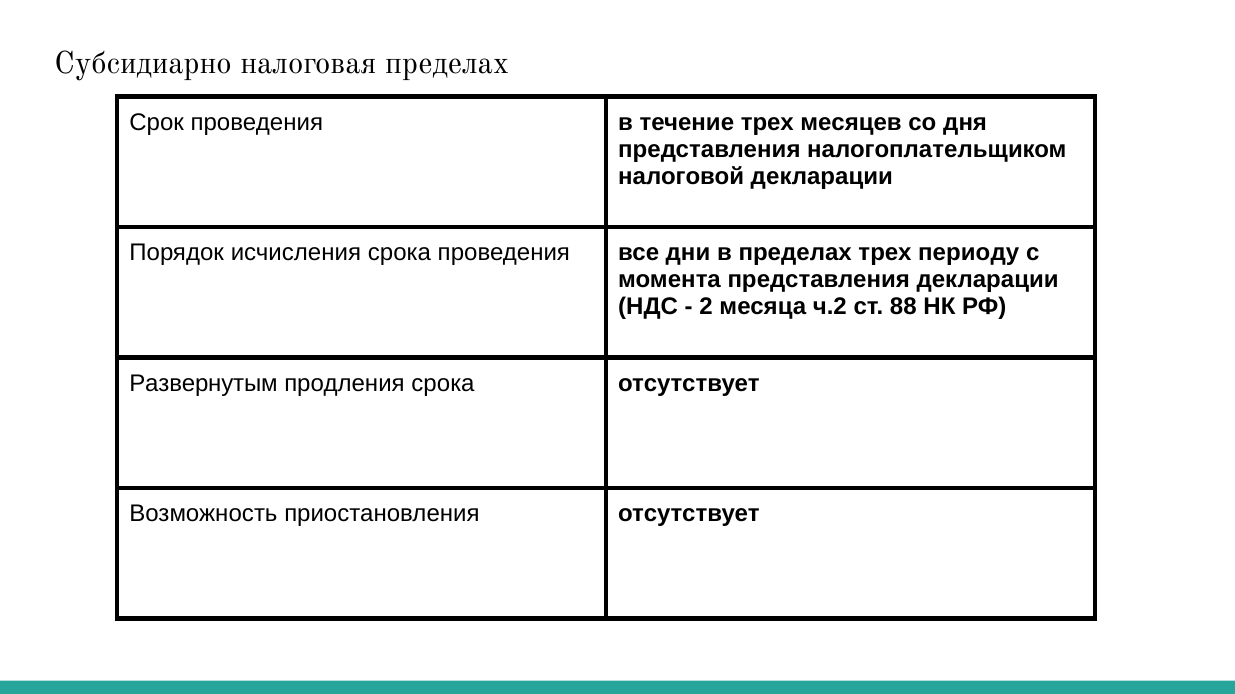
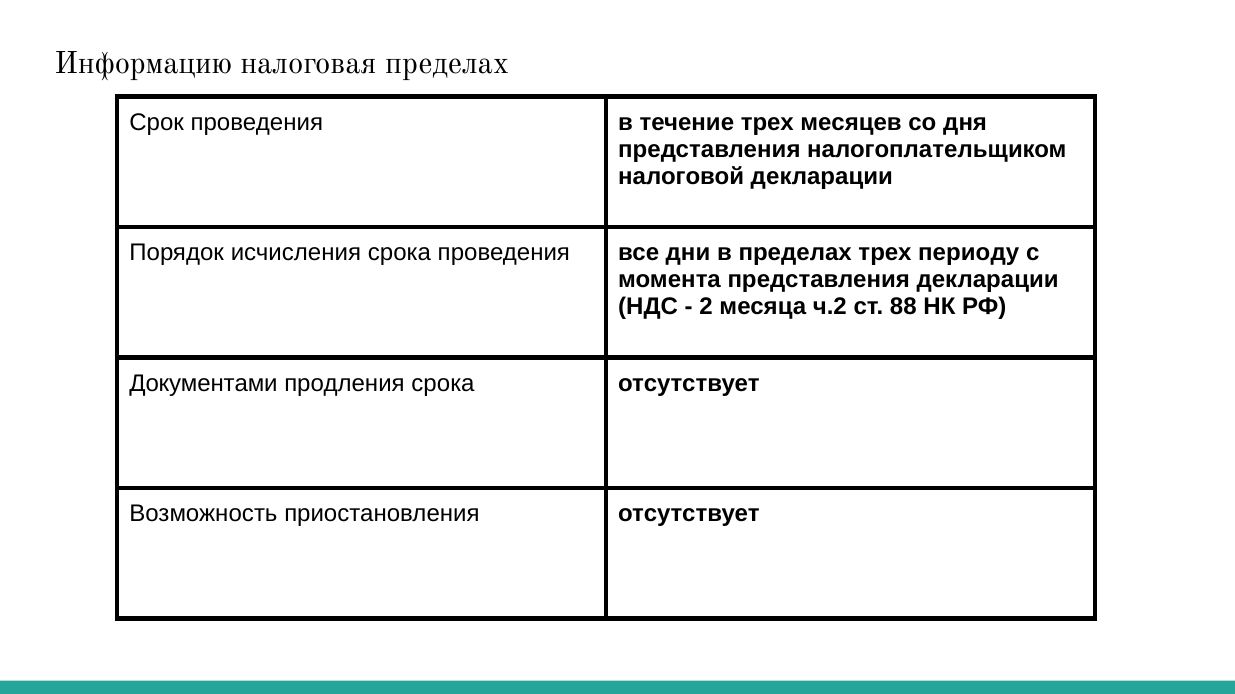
Субсидиарно: Субсидиарно -> Информацию
Развернутым: Развернутым -> Документами
